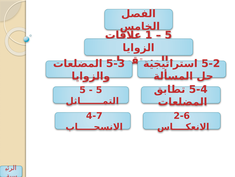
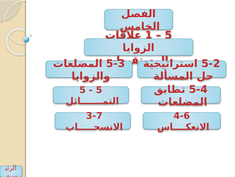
4-7: 4-7 -> 3-7
2-6: 2-6 -> 4-6
